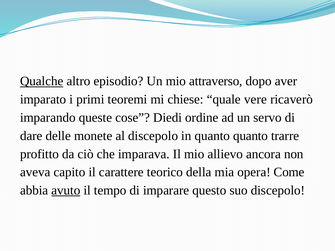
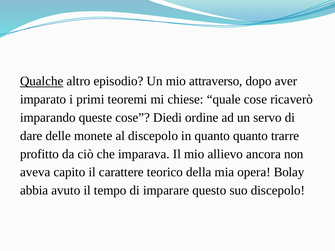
quale vere: vere -> cose
Come: Come -> Bolay
avuto underline: present -> none
